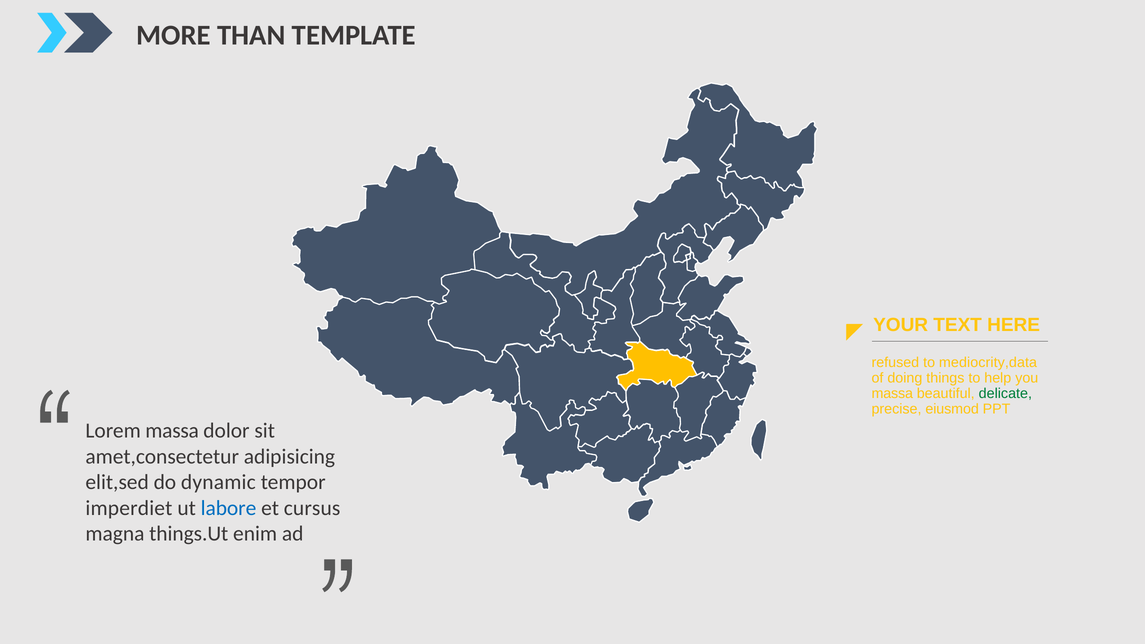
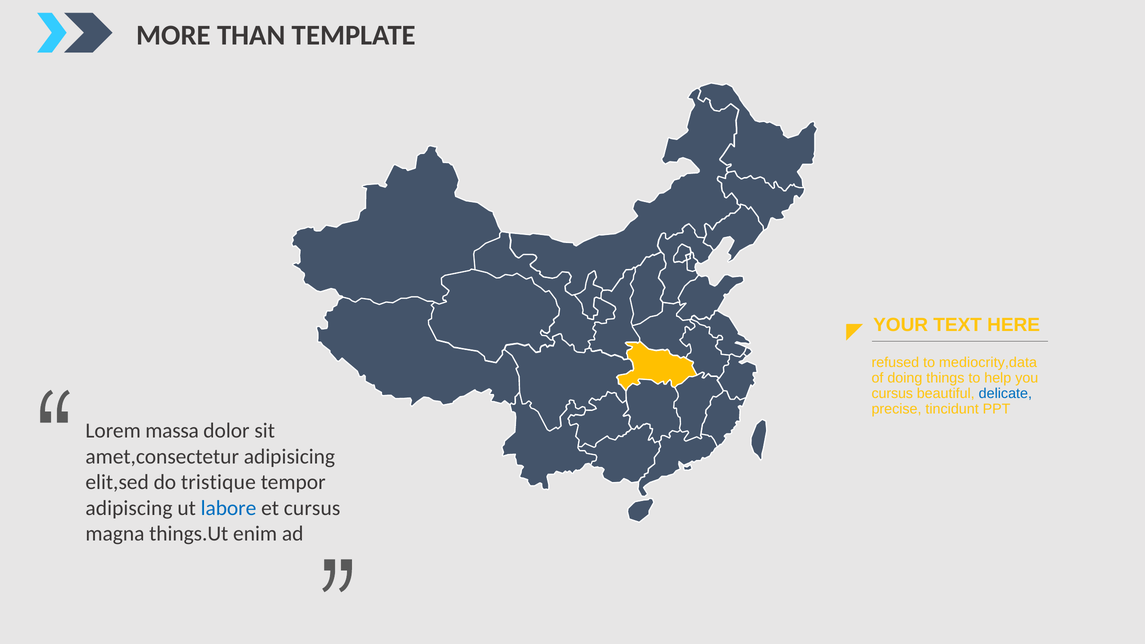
massa at (892, 393): massa -> cursus
delicate colour: green -> blue
eiusmod: eiusmod -> tincidunt
dynamic: dynamic -> tristique
imperdiet: imperdiet -> adipiscing
